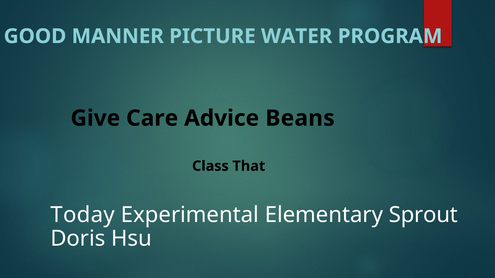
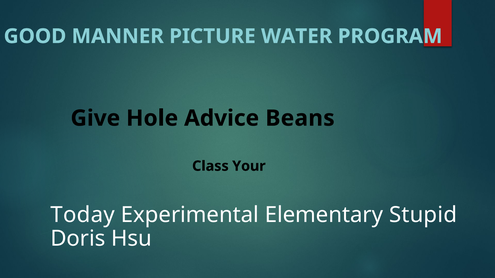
Care: Care -> Hole
That: That -> Your
Sprout: Sprout -> Stupid
